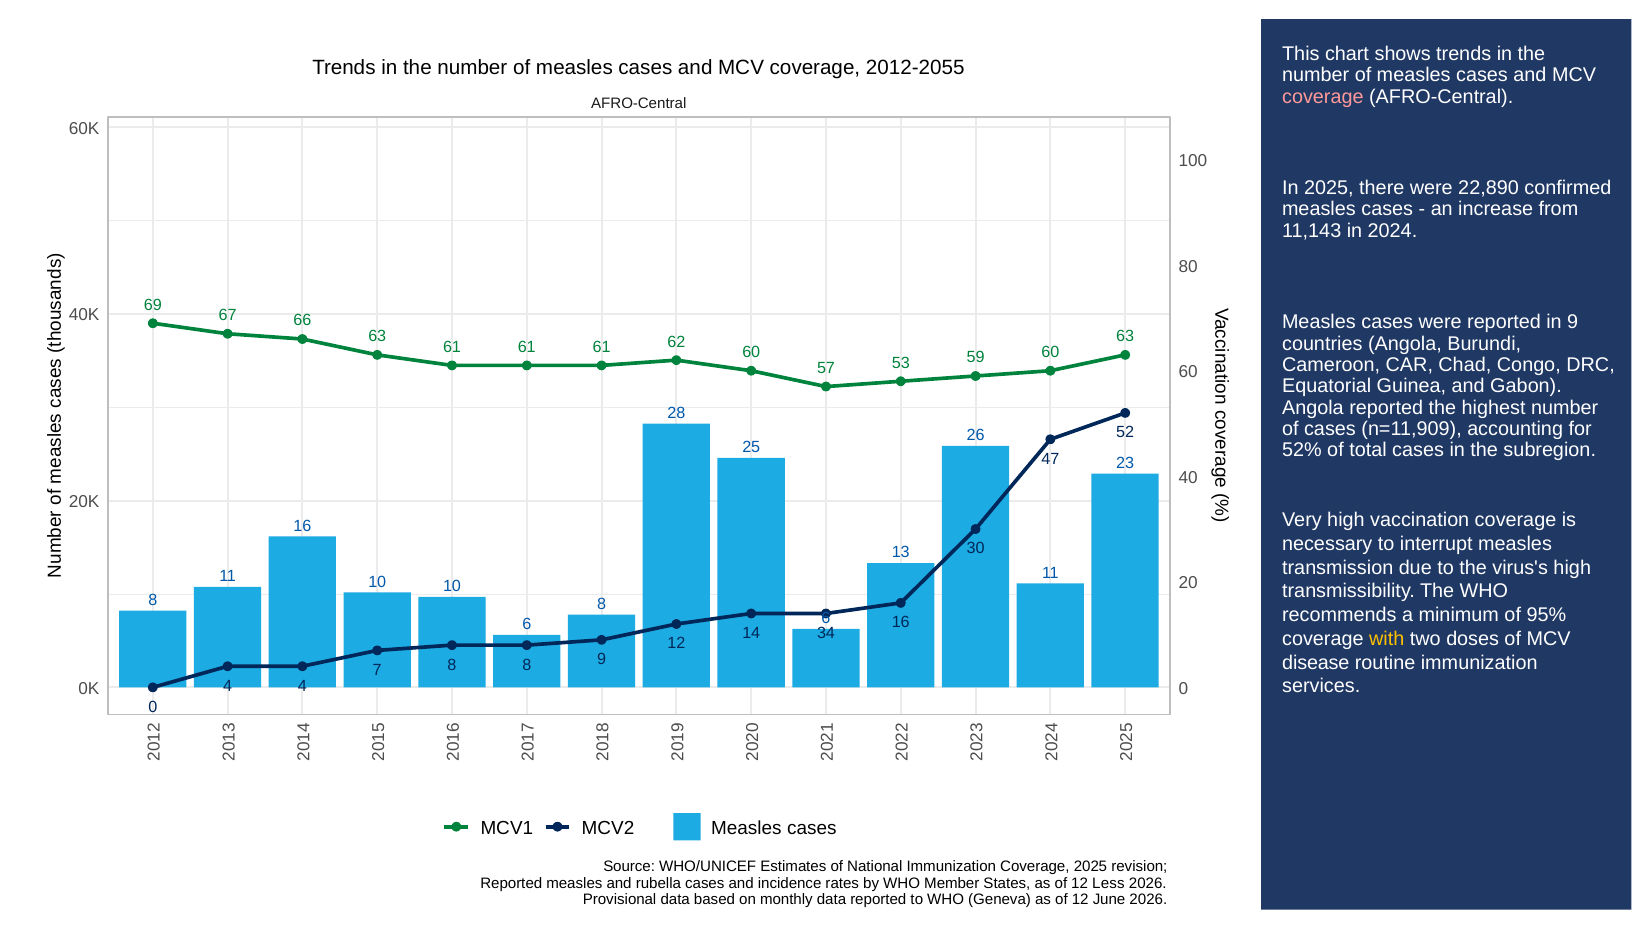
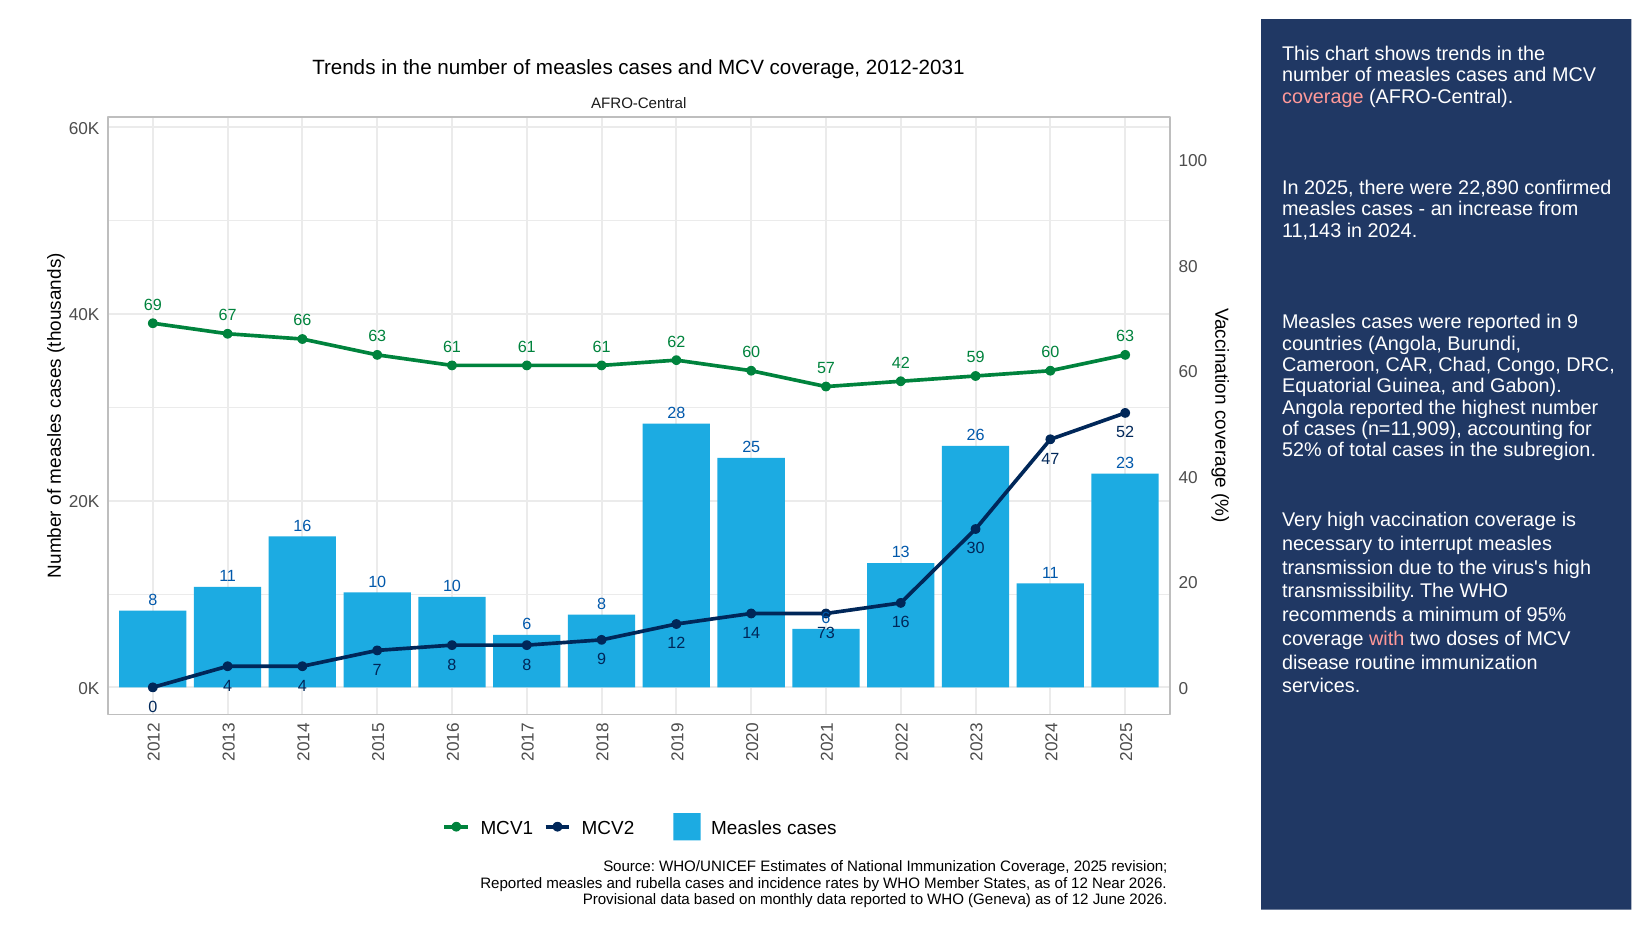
2012-2055: 2012-2055 -> 2012-2031
53: 53 -> 42
34: 34 -> 73
with colour: yellow -> pink
Less: Less -> Near
